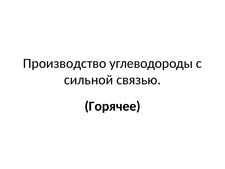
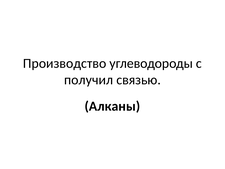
сильной: сильной -> получил
Горячее: Горячее -> Алканы
